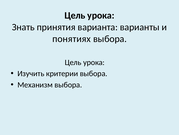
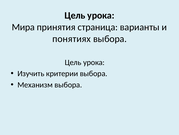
Знать: Знать -> Мира
варианта: варианта -> страница
